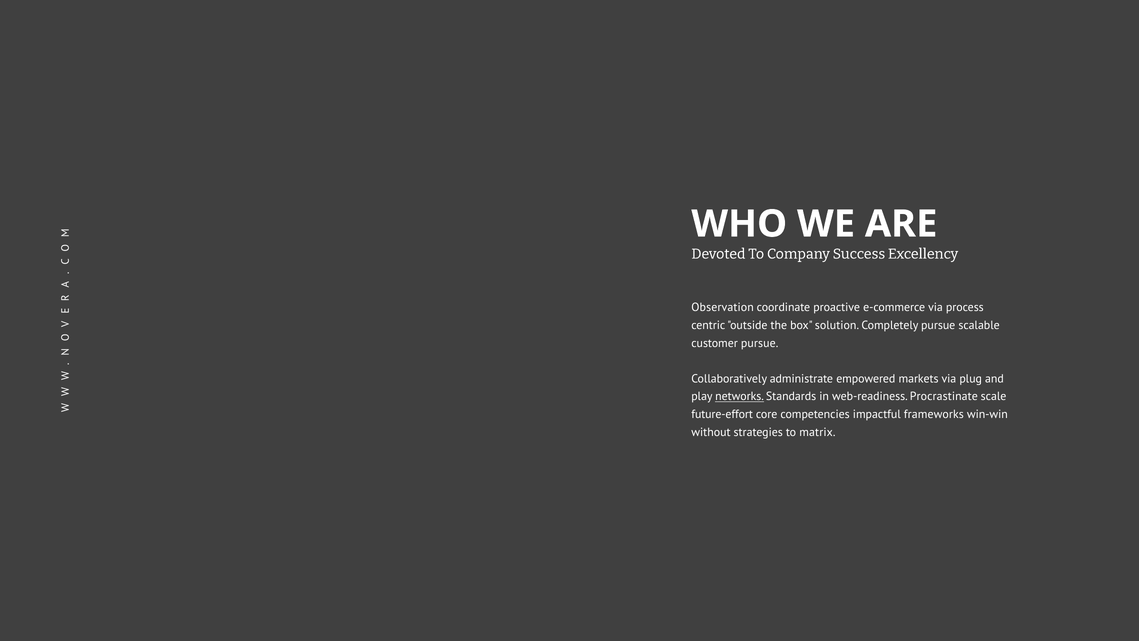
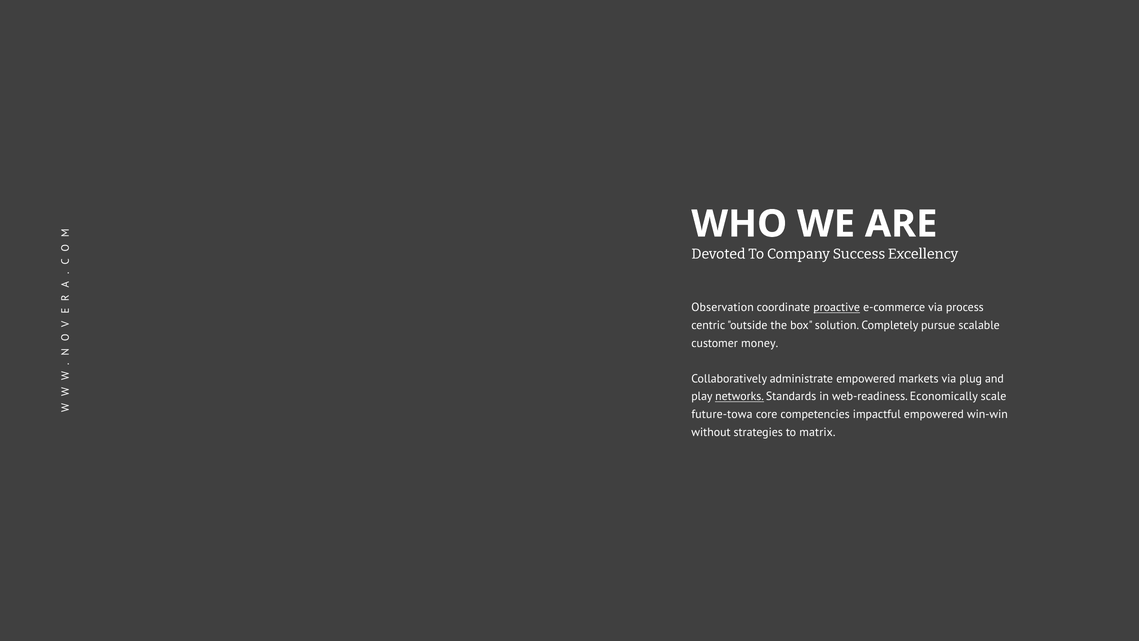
proactive underline: none -> present
customer pursue: pursue -> money
Procrastinate: Procrastinate -> Economically
future-effort: future-effort -> future-towa
impactful frameworks: frameworks -> empowered
